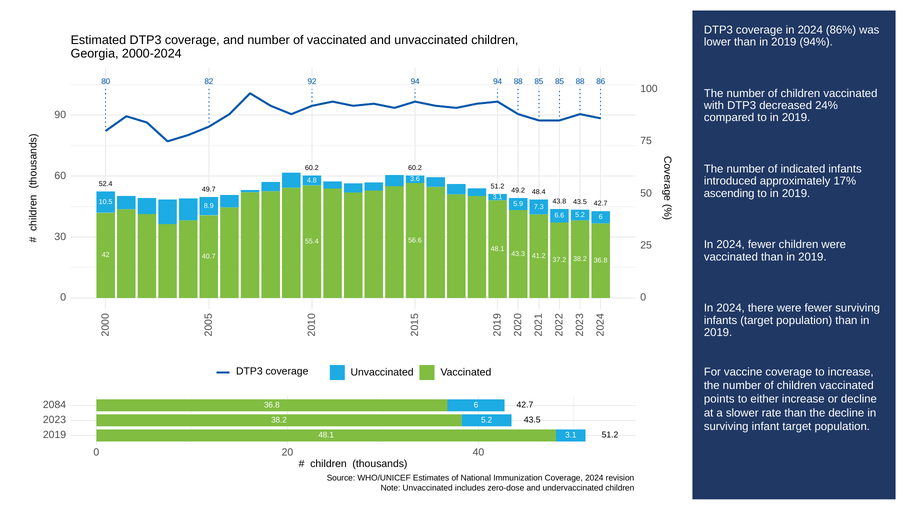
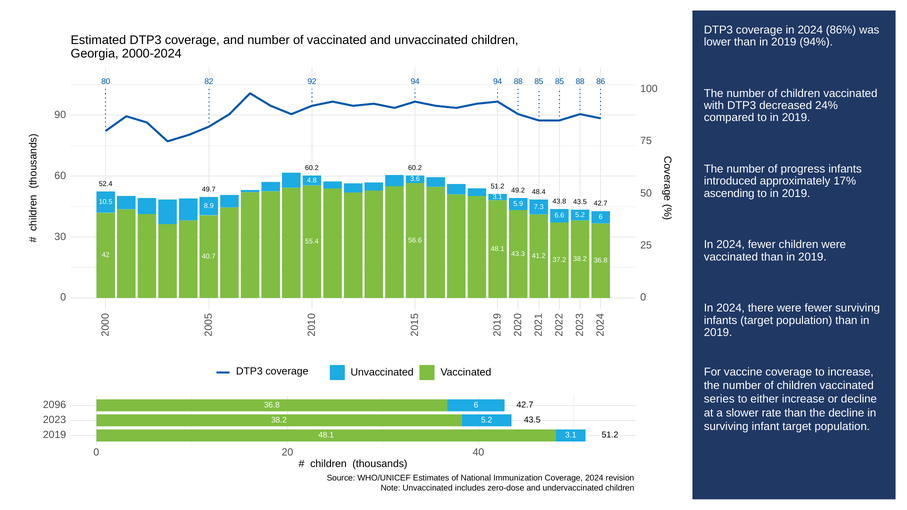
indicated: indicated -> progress
points: points -> series
2084: 2084 -> 2096
